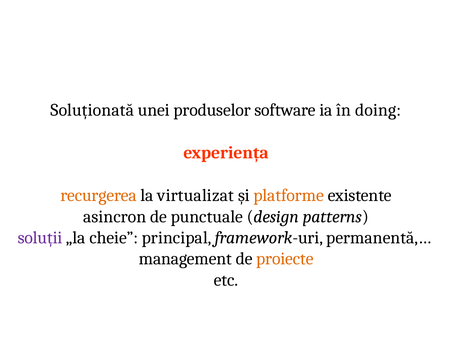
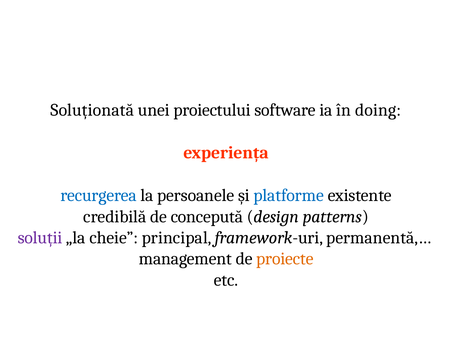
produselor: produselor -> proiectului
recurgerea colour: orange -> blue
virtualizat: virtualizat -> persoanele
platforme colour: orange -> blue
asincron: asincron -> credibilă
punctuale: punctuale -> concepută
